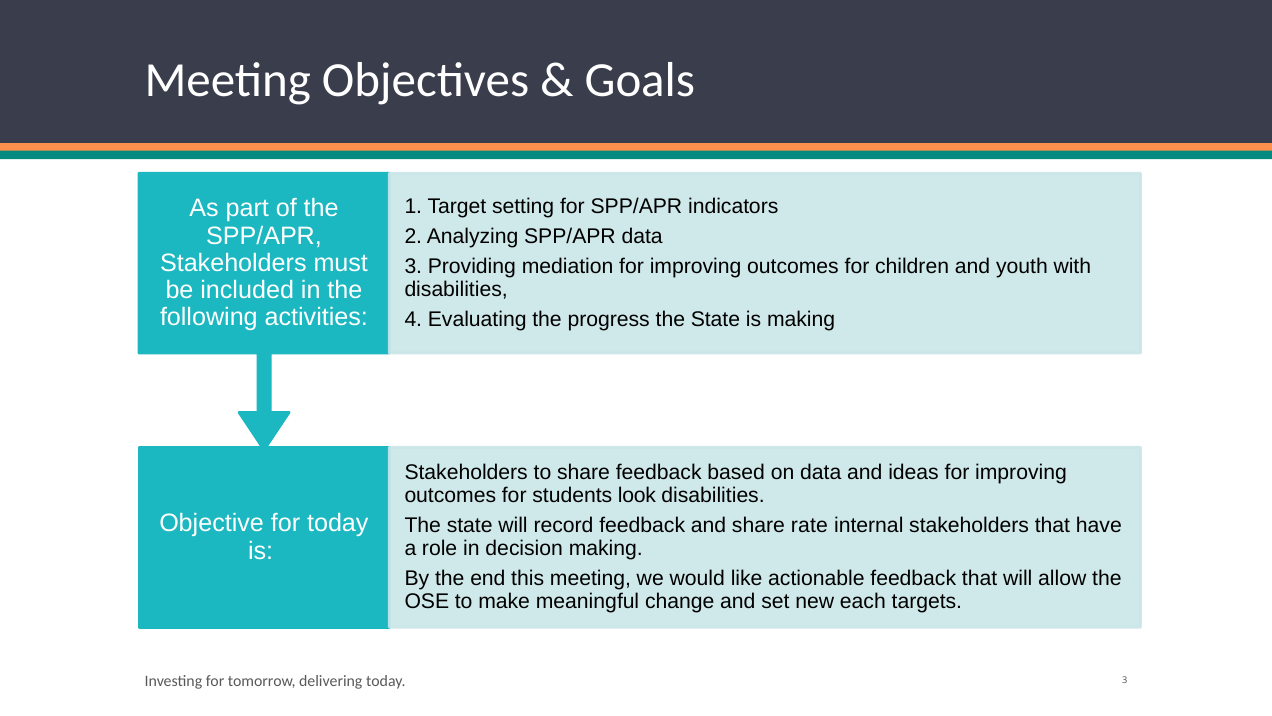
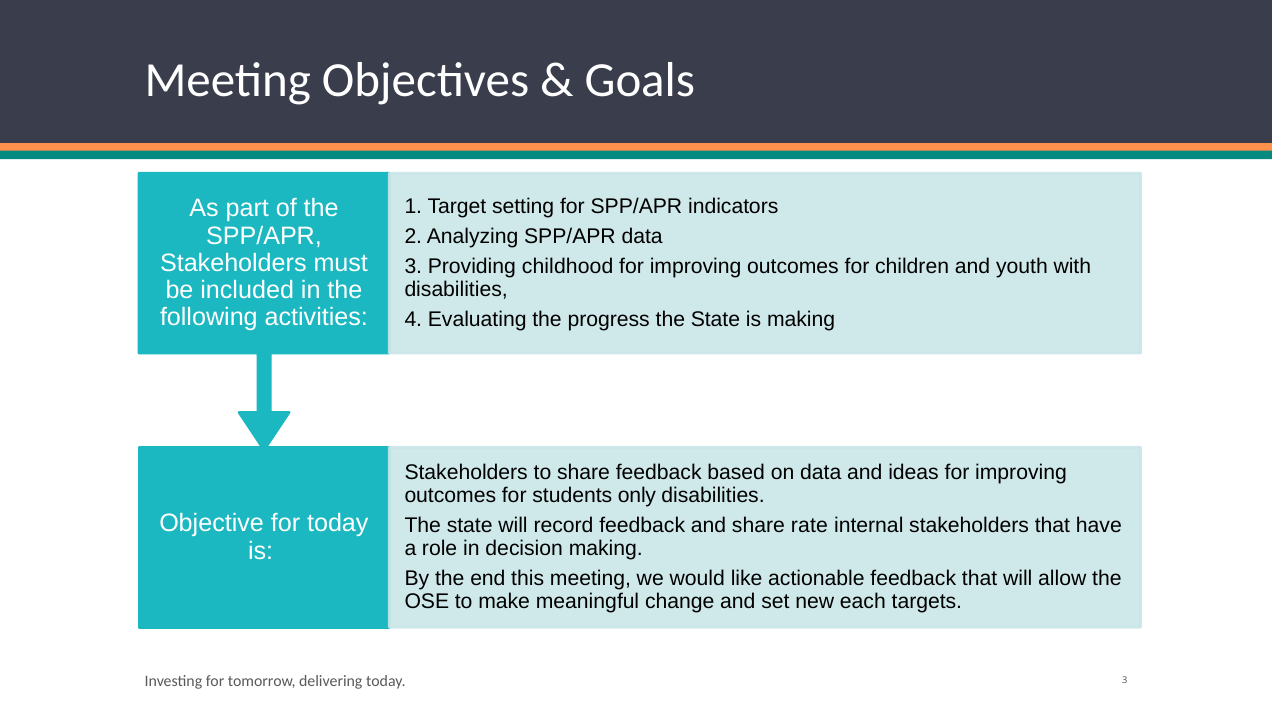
mediation: mediation -> childhood
look: look -> only
